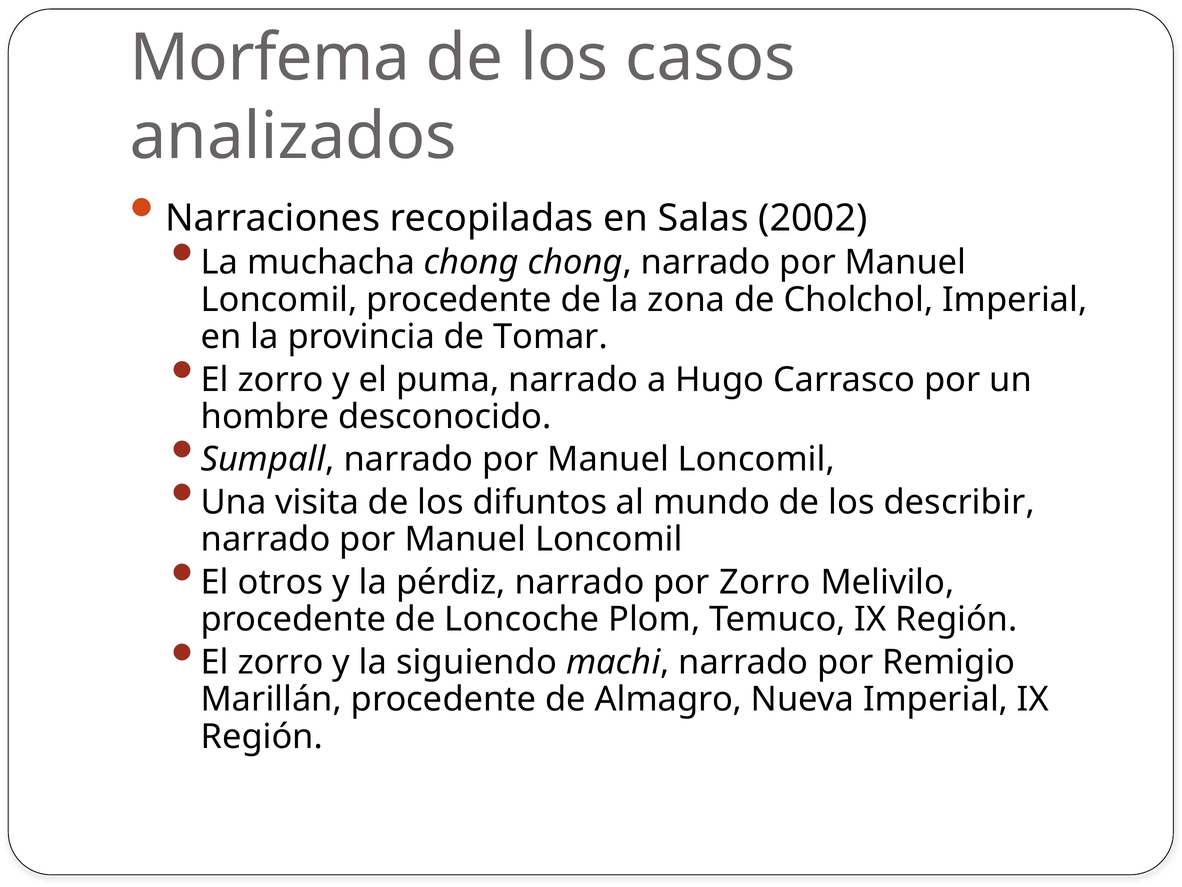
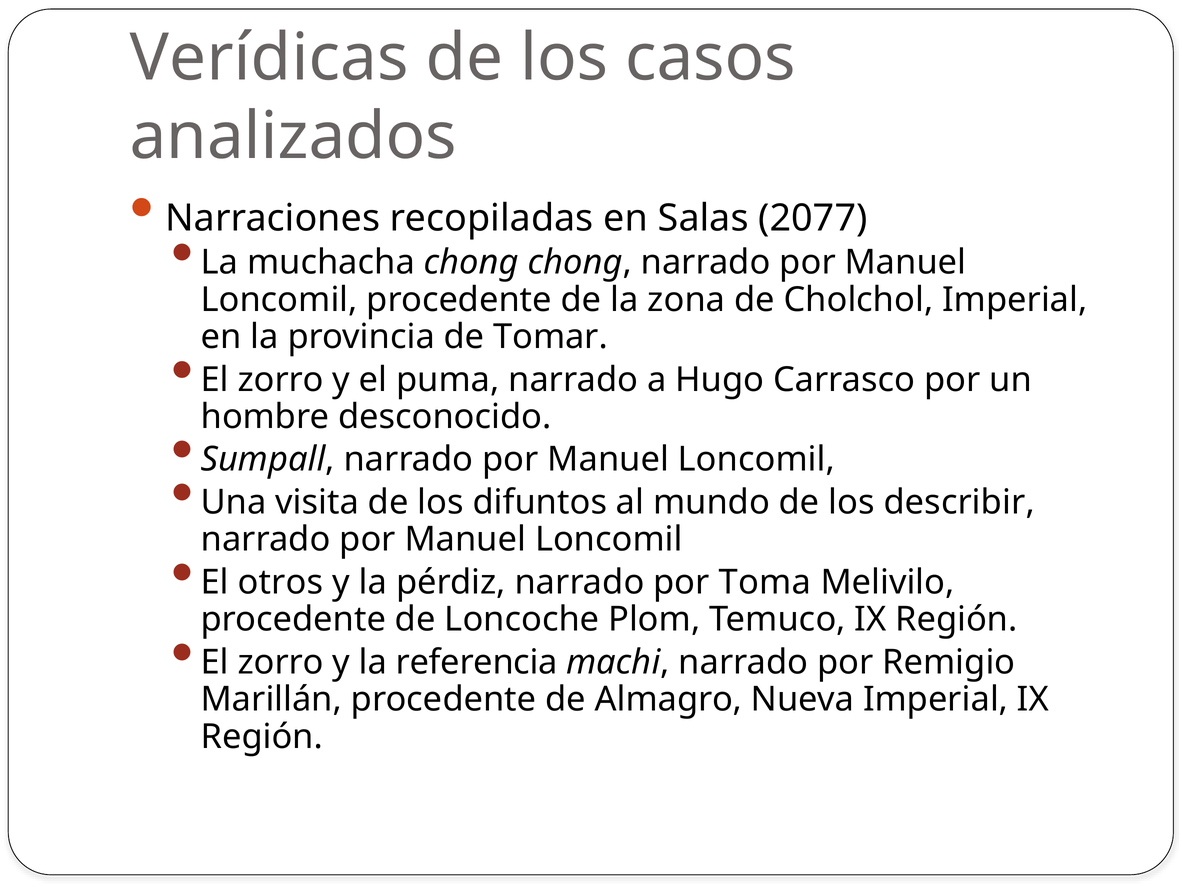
Morfema: Morfema -> Verídicas
2002: 2002 -> 2077
por Zorro: Zorro -> Toma
siguiendo: siguiendo -> referencia
